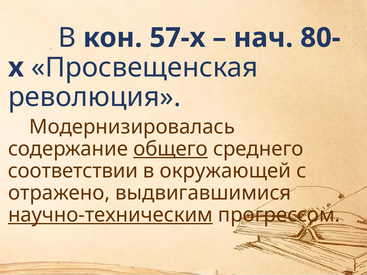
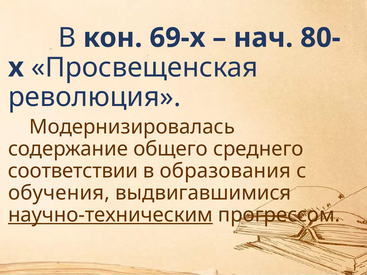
57-х: 57-х -> 69-х
общего underline: present -> none
окружающей: окружающей -> образования
отражено: отражено -> обучения
